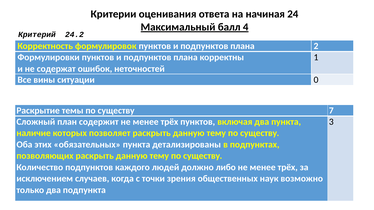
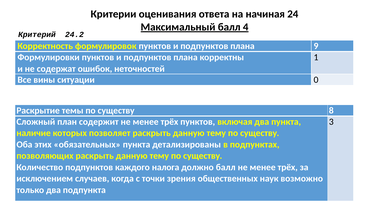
2: 2 -> 9
7: 7 -> 8
людей: людей -> налога
должно либо: либо -> балл
